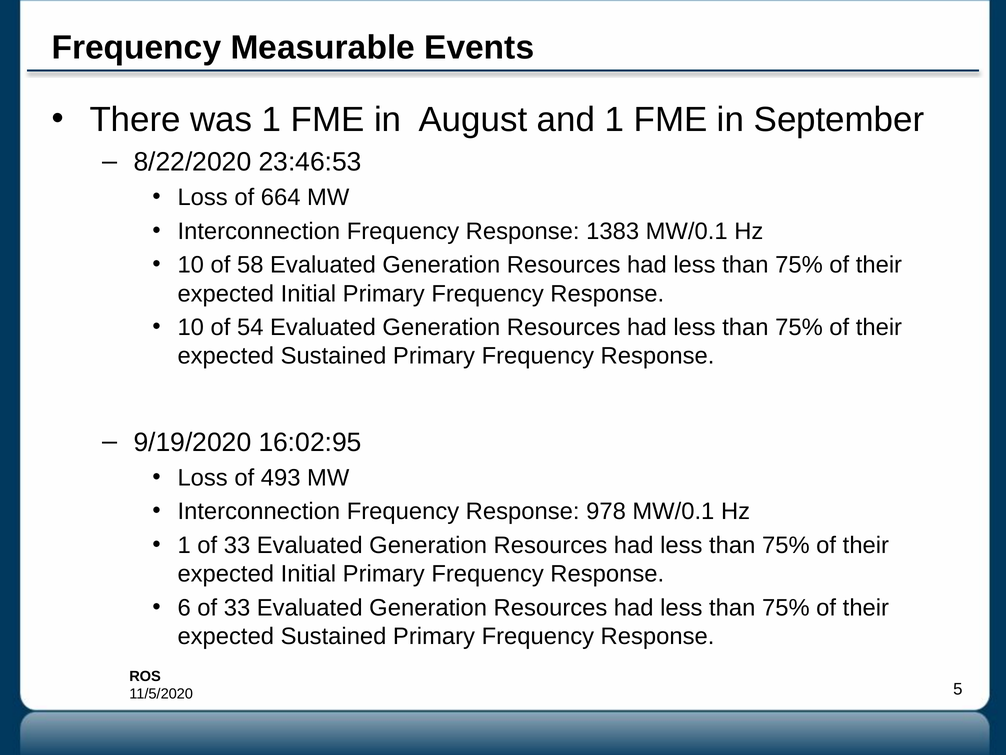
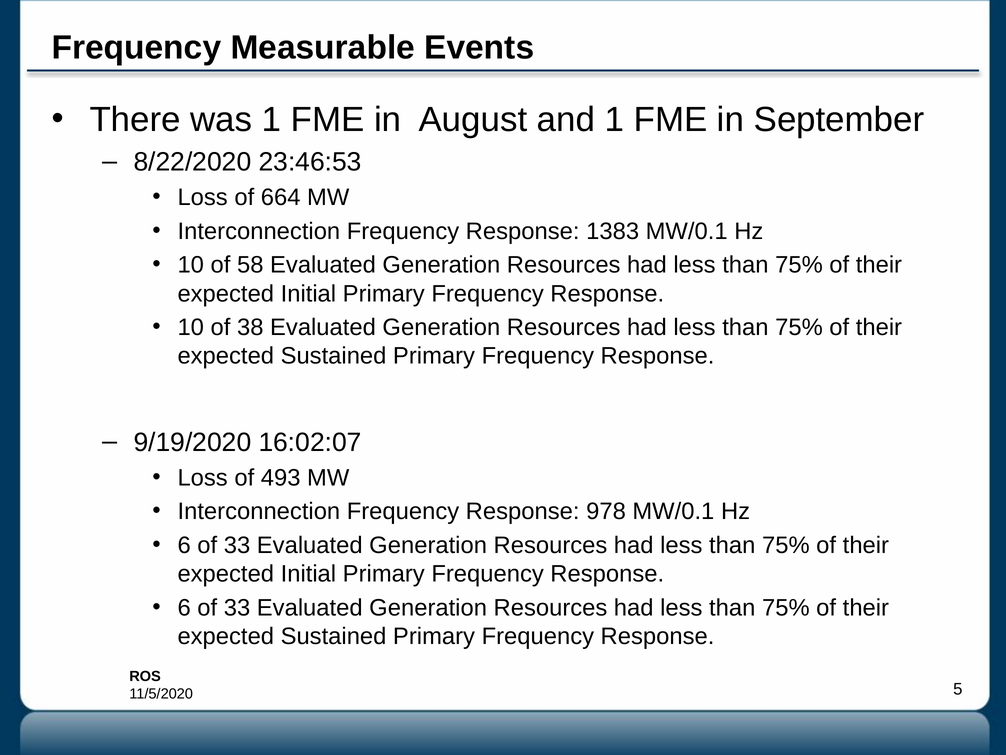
54: 54 -> 38
16:02:95: 16:02:95 -> 16:02:07
1 at (184, 545): 1 -> 6
